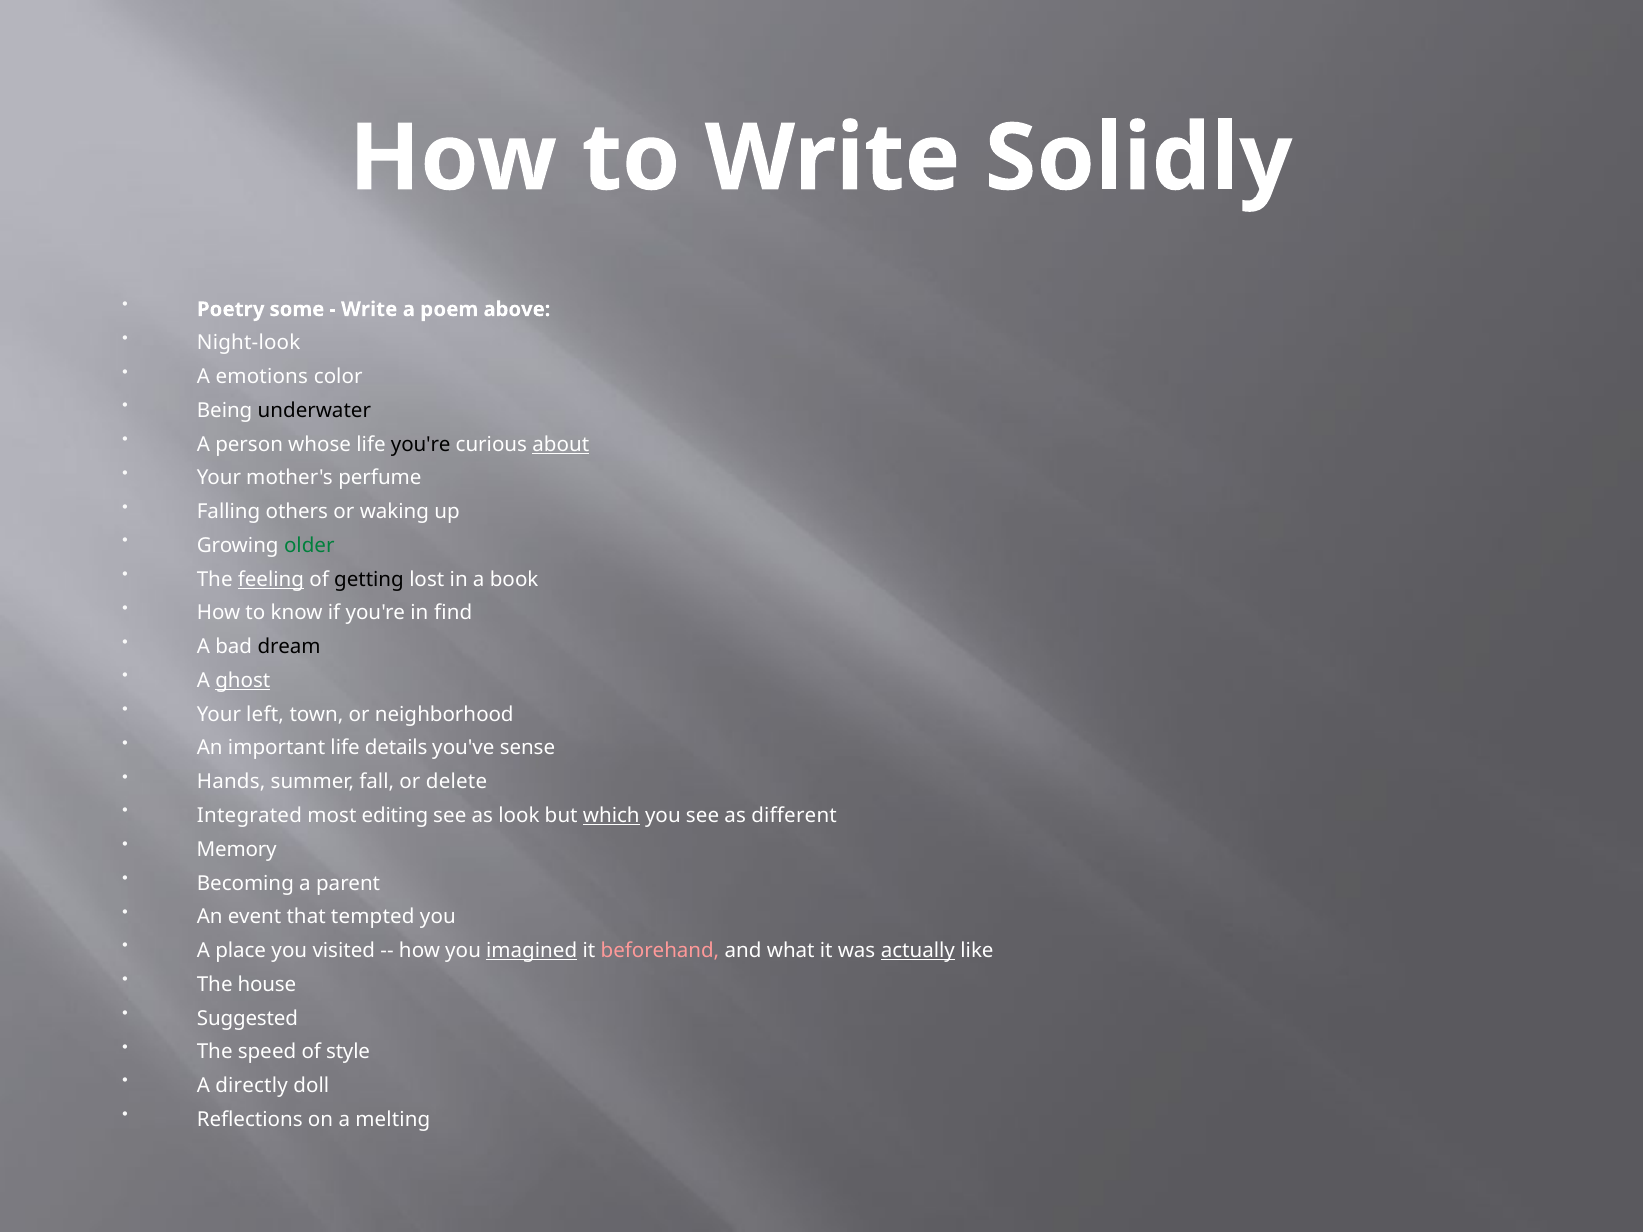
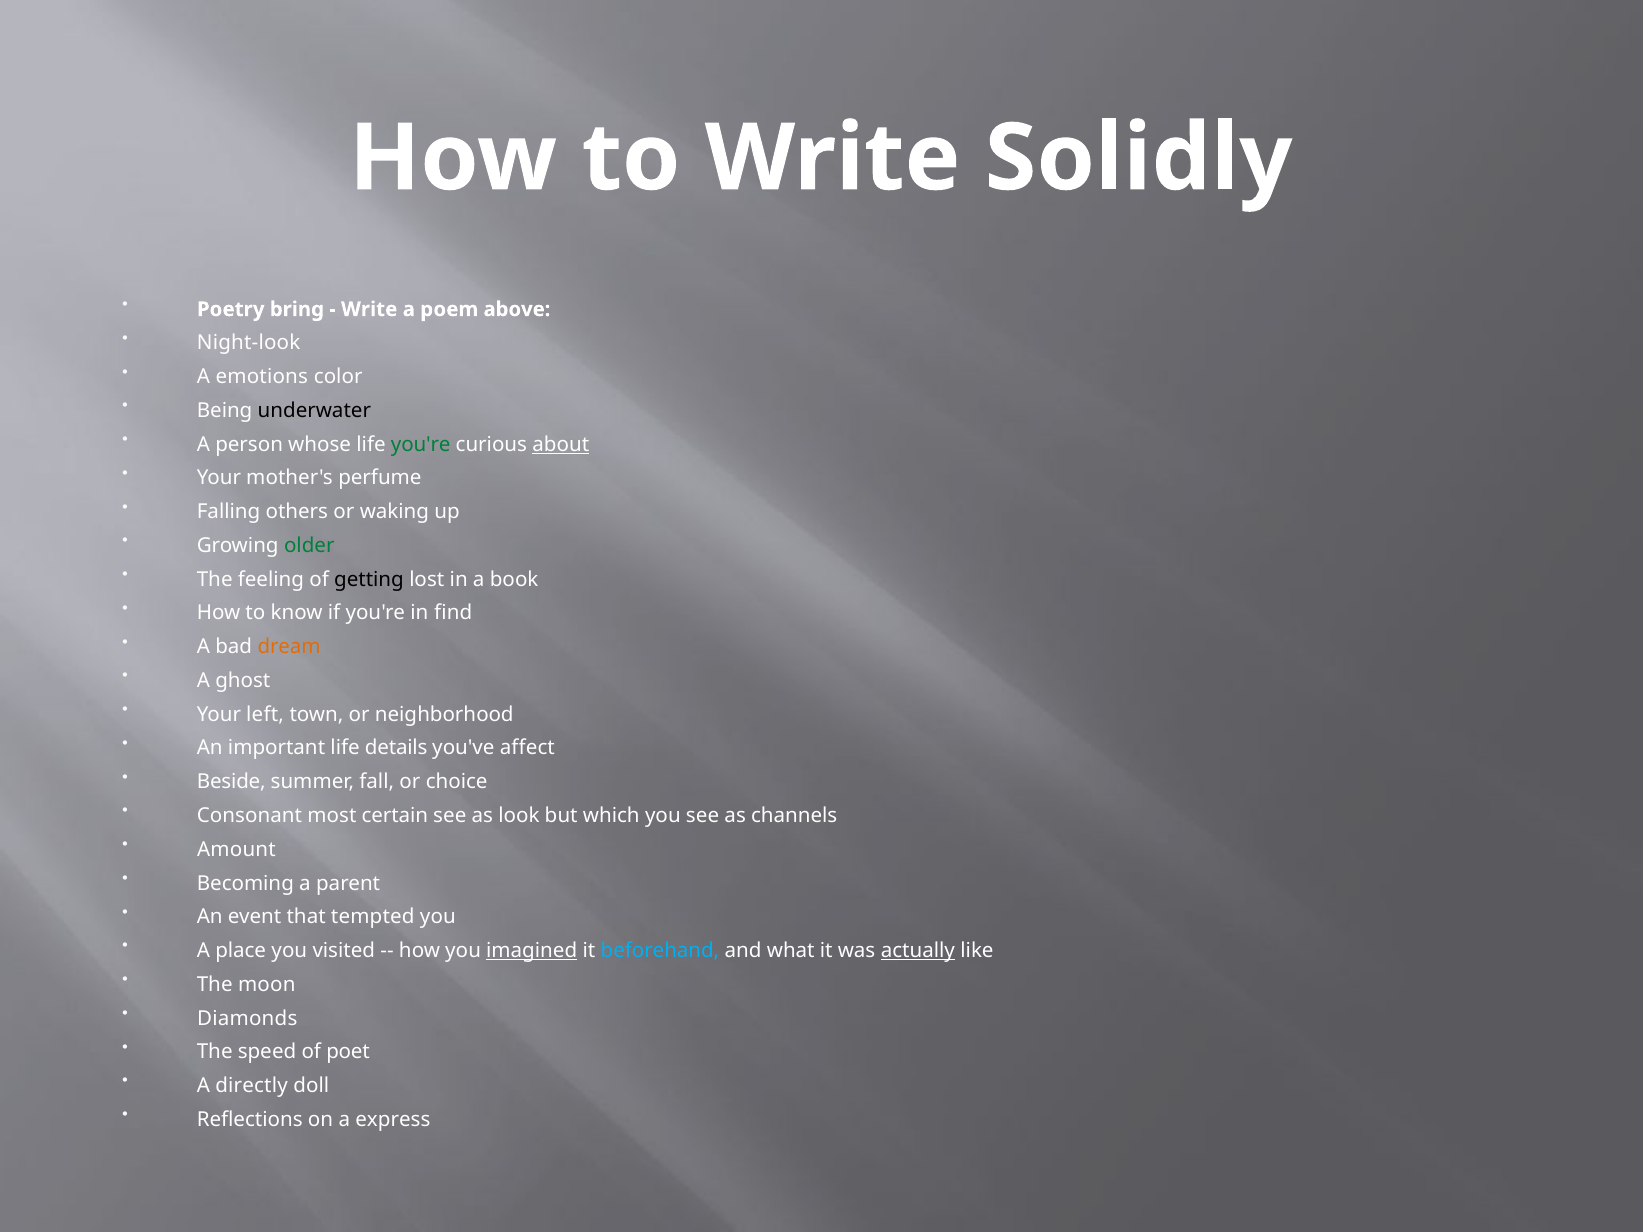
some: some -> bring
you're at (421, 444) colour: black -> green
feeling underline: present -> none
dream colour: black -> orange
ghost underline: present -> none
sense: sense -> affect
Hands: Hands -> Beside
delete: delete -> choice
Integrated: Integrated -> Consonant
editing: editing -> certain
which underline: present -> none
different: different -> channels
Memory: Memory -> Amount
beforehand colour: pink -> light blue
house: house -> moon
Suggested: Suggested -> Diamonds
style: style -> poet
melting: melting -> express
